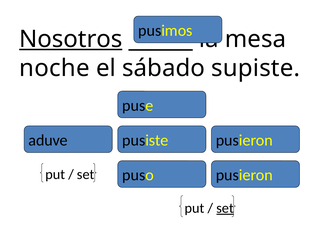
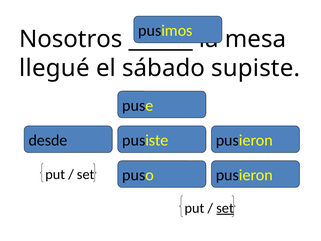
Nosotros underline: present -> none
noche: noche -> llegué
aduve: aduve -> desde
